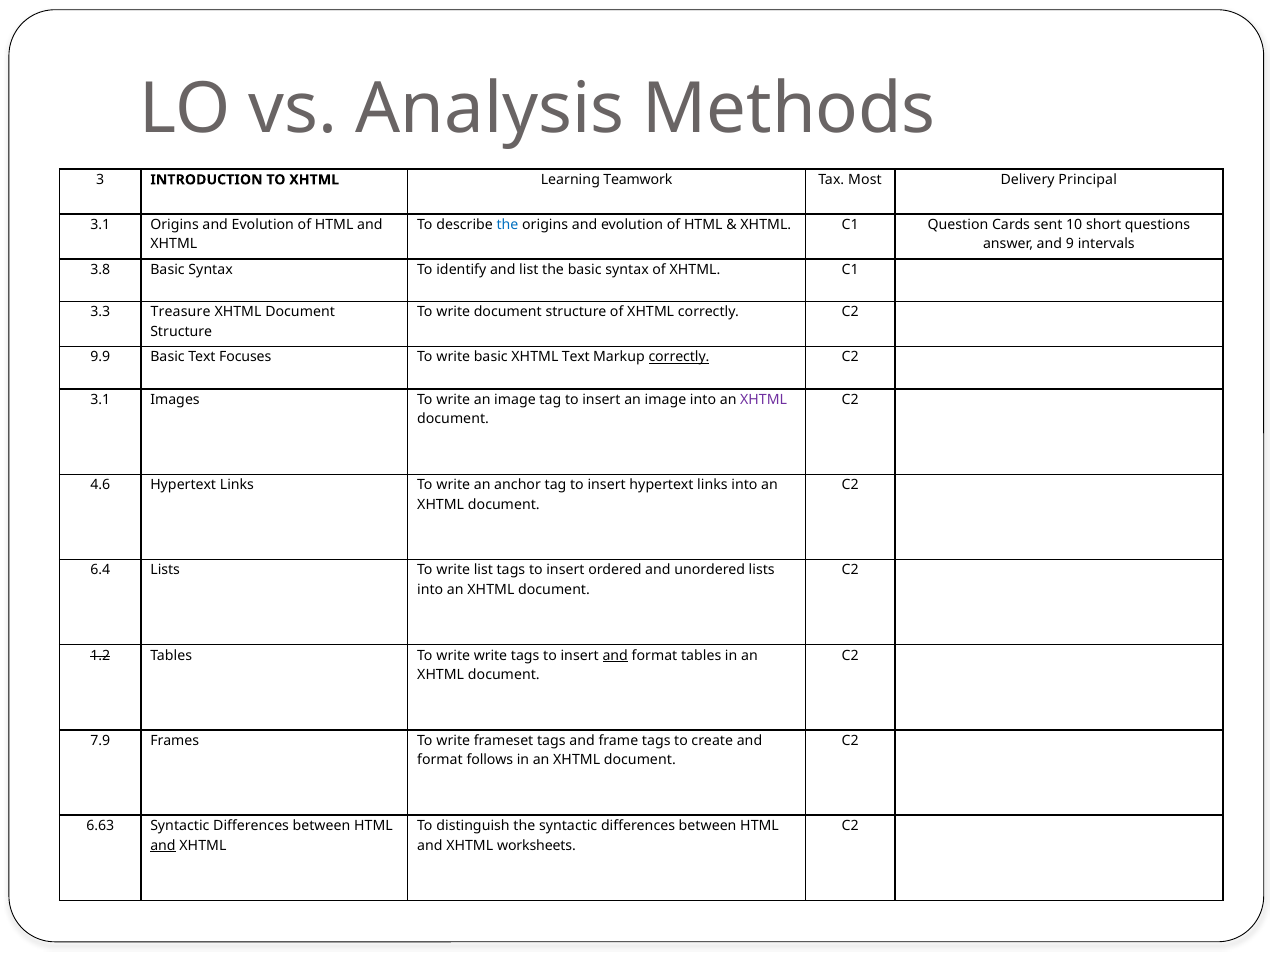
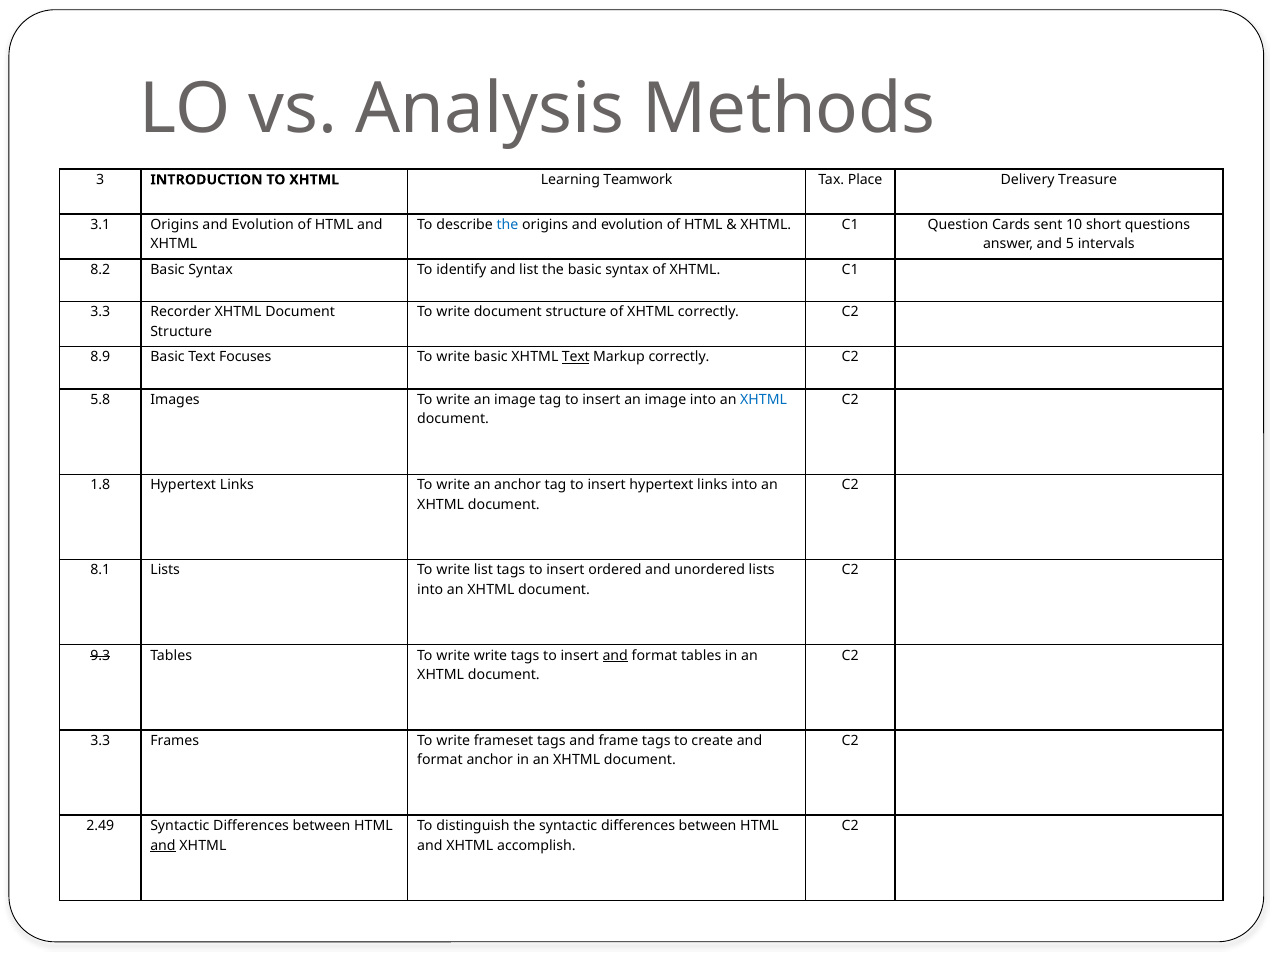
Most: Most -> Place
Principal: Principal -> Treasure
9: 9 -> 5
3.8: 3.8 -> 8.2
Treasure: Treasure -> Recorder
9.9: 9.9 -> 8.9
Text at (576, 357) underline: none -> present
correctly at (679, 357) underline: present -> none
3.1 at (100, 400): 3.1 -> 5.8
XHTML at (764, 400) colour: purple -> blue
4.6: 4.6 -> 1.8
6.4: 6.4 -> 8.1
1.2: 1.2 -> 9.3
7.9 at (100, 740): 7.9 -> 3.3
format follows: follows -> anchor
6.63: 6.63 -> 2.49
worksheets: worksheets -> accomplish
